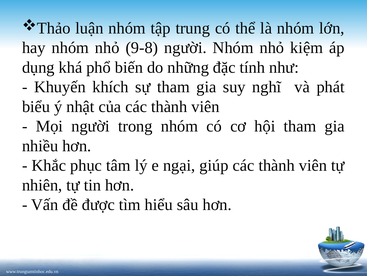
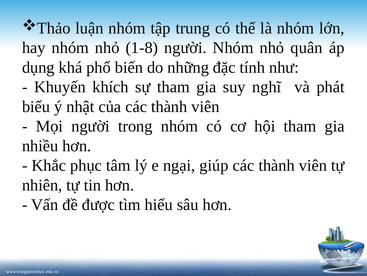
9-8: 9-8 -> 1-8
kiệm: kiệm -> quân
